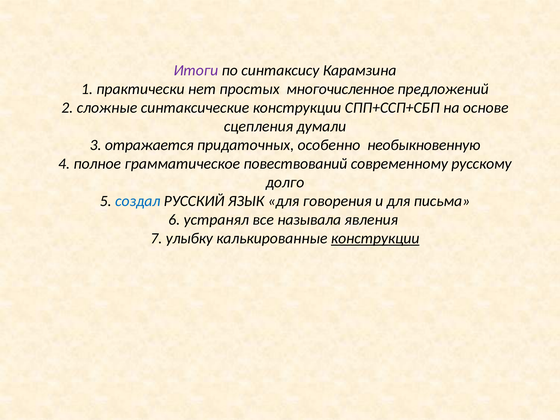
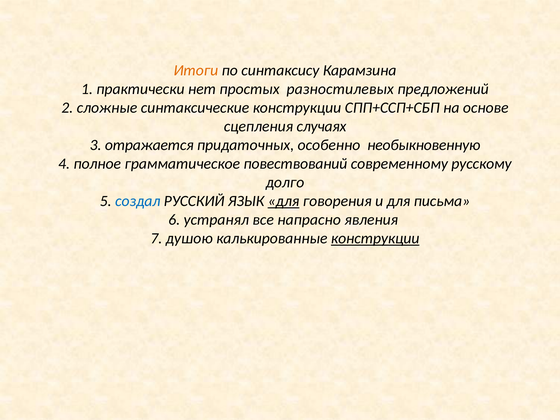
Итоги colour: purple -> orange
многочисленное: многочисленное -> разностилевых
думали: думали -> случаях
для at (284, 201) underline: none -> present
называла: называла -> напрасно
улыбку: улыбку -> душою
